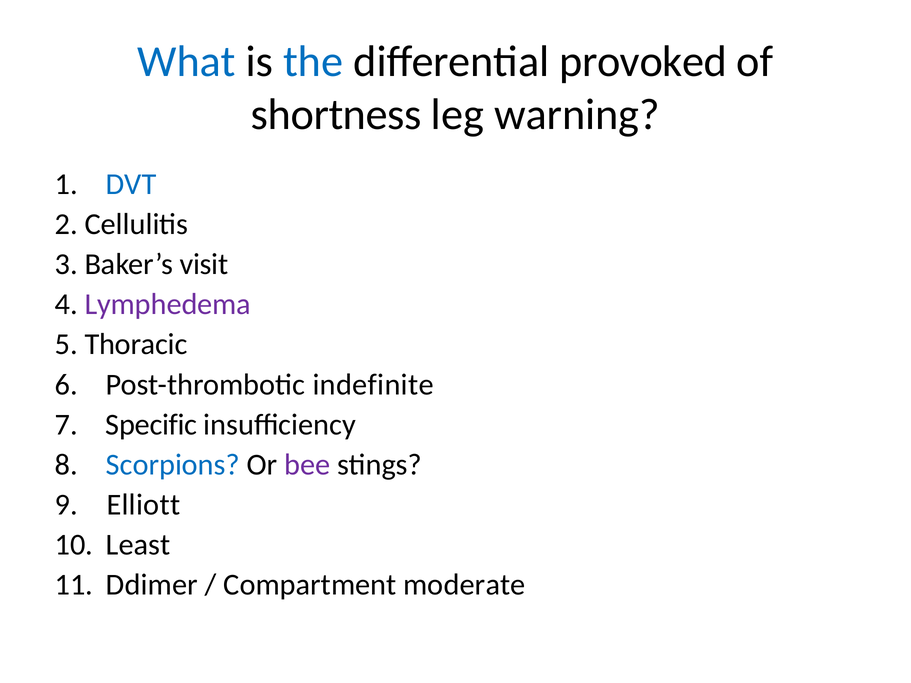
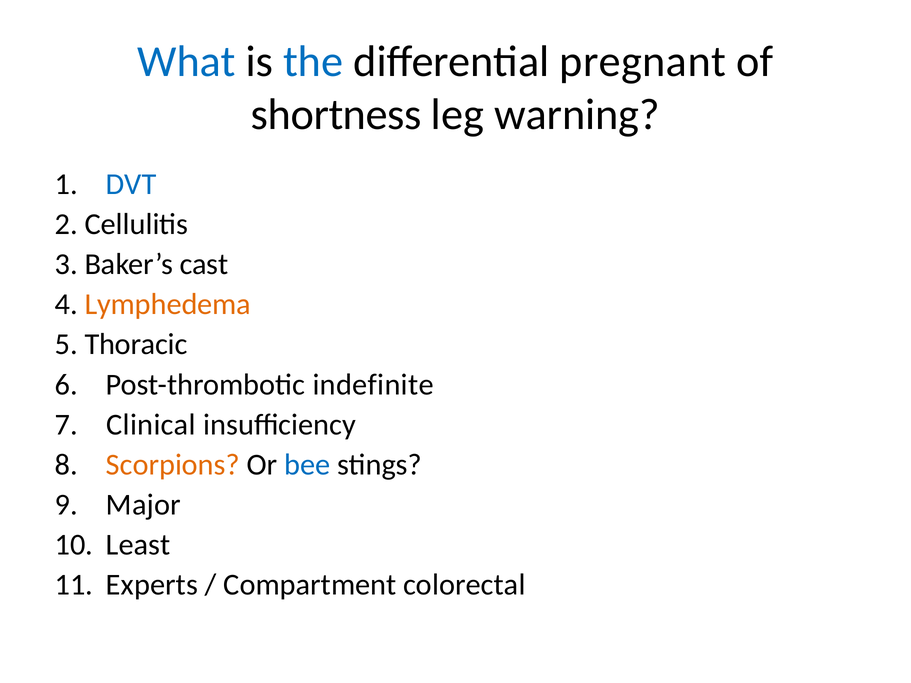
provoked: provoked -> pregnant
visit: visit -> cast
Lymphedema colour: purple -> orange
Specific: Specific -> Clinical
Scorpions colour: blue -> orange
bee colour: purple -> blue
Elliott: Elliott -> Major
Ddimer: Ddimer -> Experts
moderate: moderate -> colorectal
